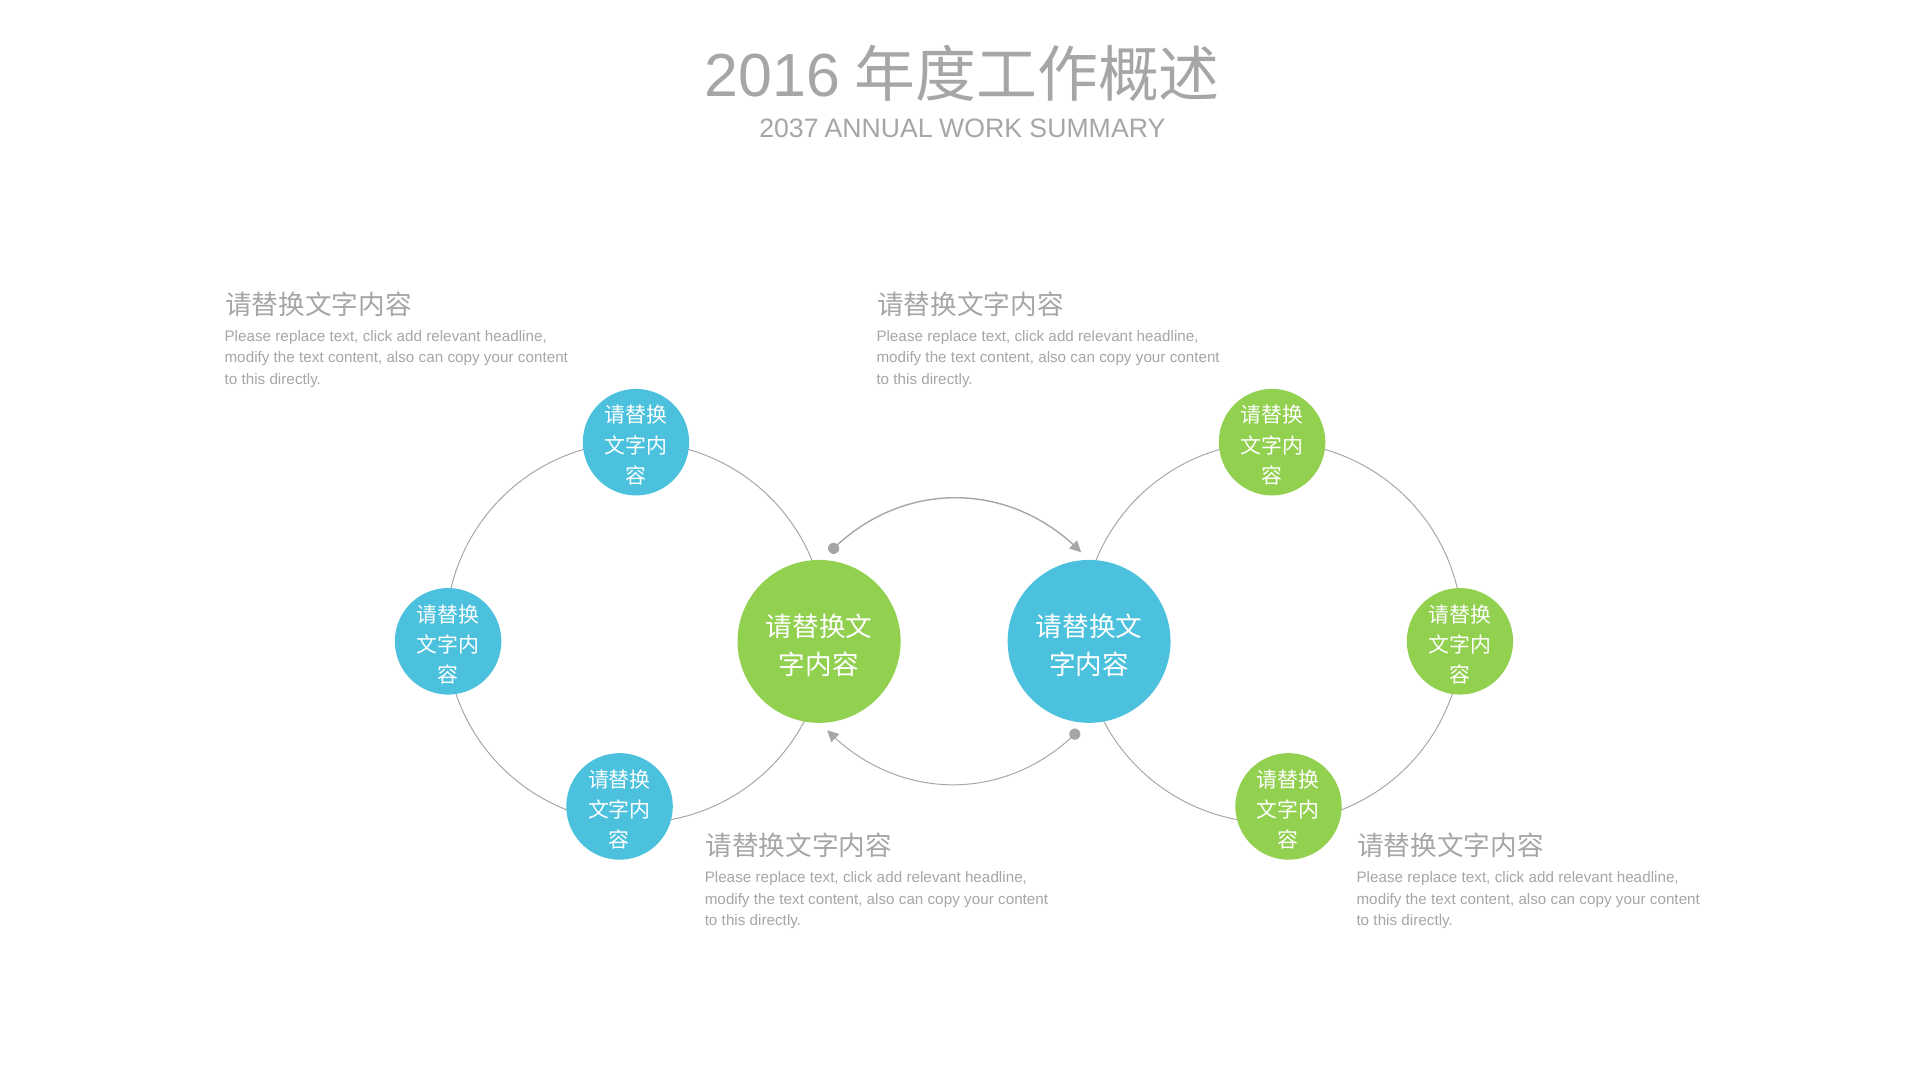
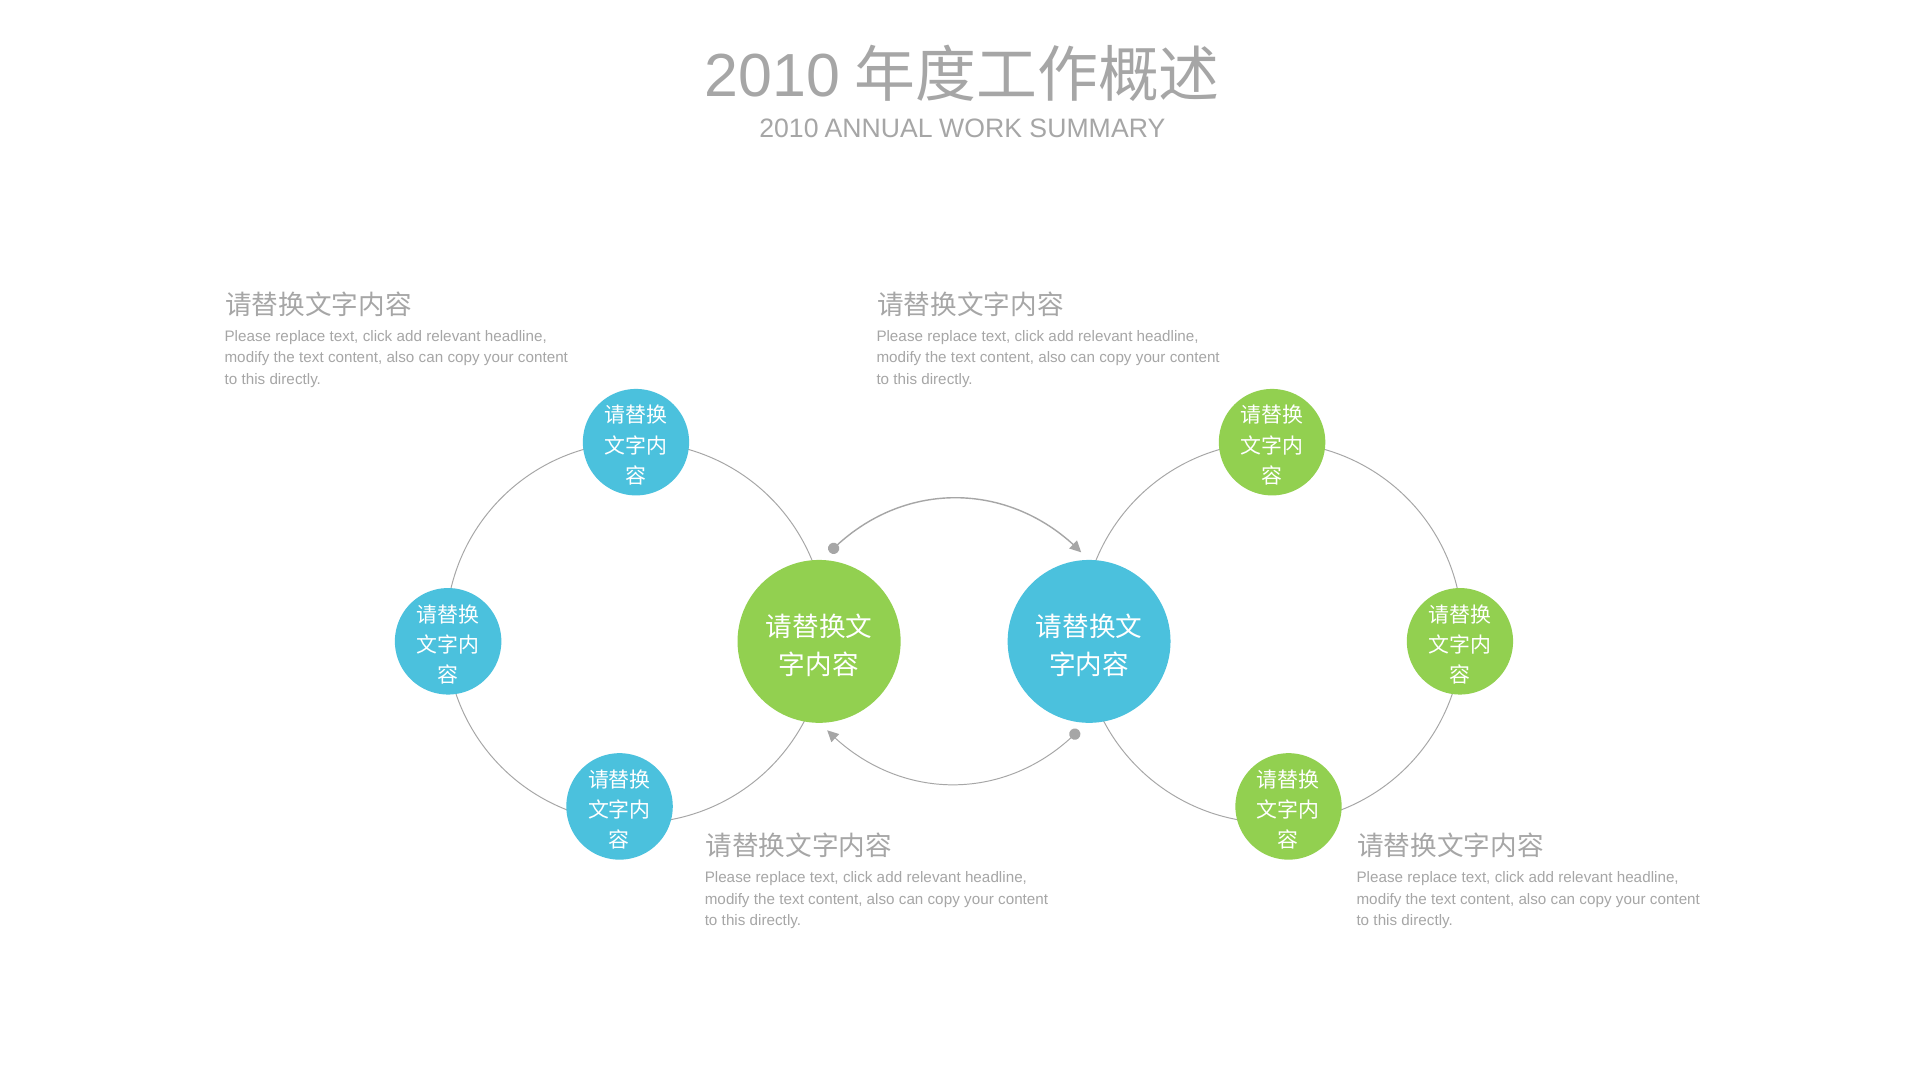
2016 at (772, 76): 2016 -> 2010
2037 at (789, 129): 2037 -> 2010
